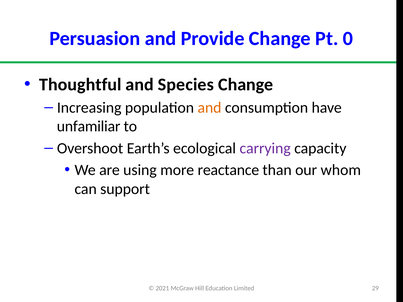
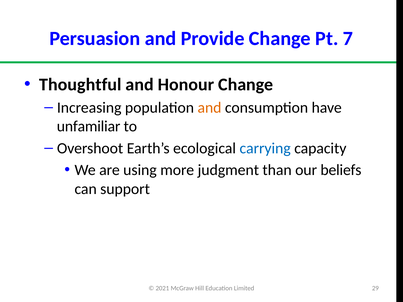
0: 0 -> 7
Species: Species -> Honour
carrying colour: purple -> blue
reactance: reactance -> judgment
whom: whom -> beliefs
